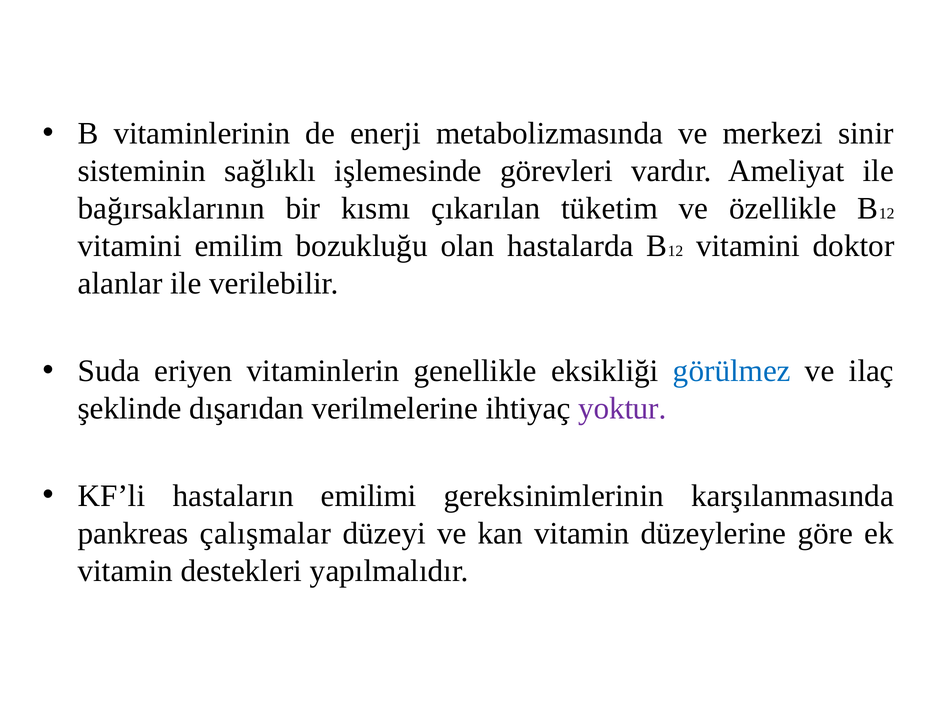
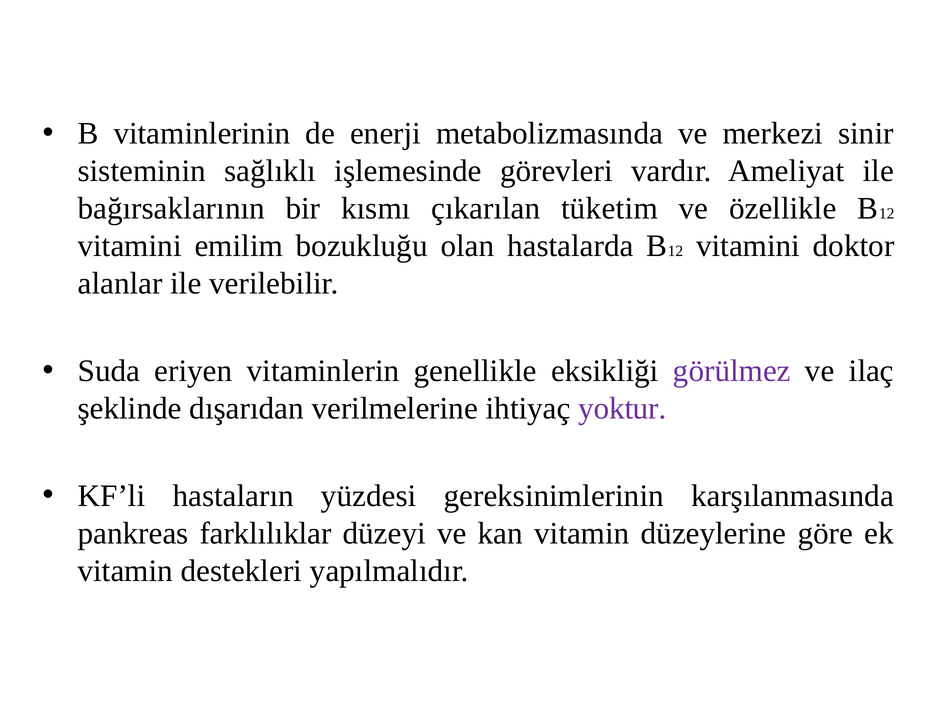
görülmez colour: blue -> purple
emilimi: emilimi -> yüzdesi
çalışmalar: çalışmalar -> farklılıklar
